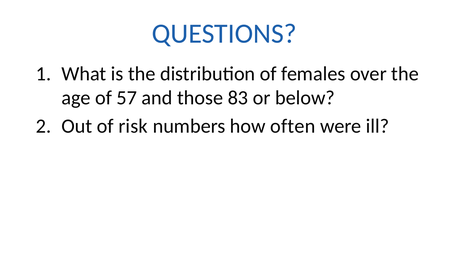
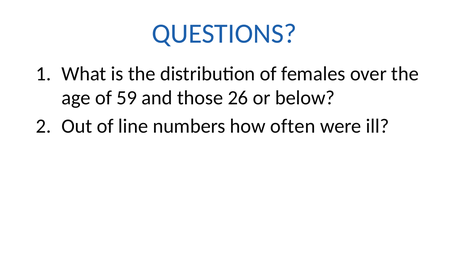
57: 57 -> 59
83: 83 -> 26
risk: risk -> line
